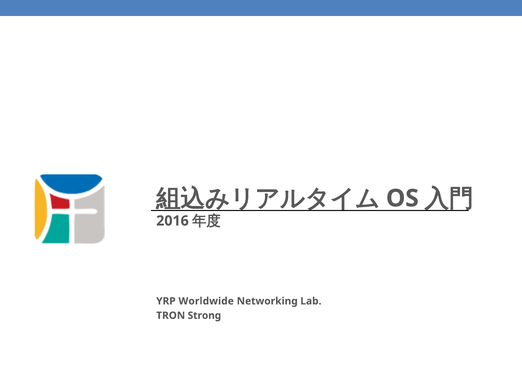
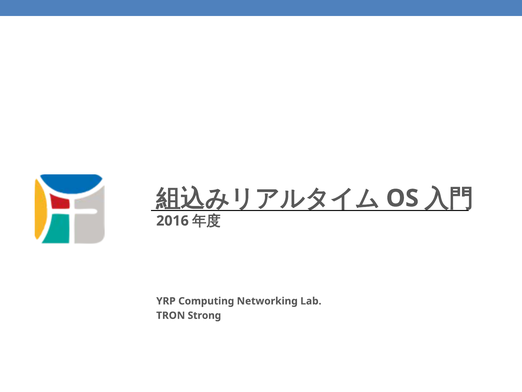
Worldwide: Worldwide -> Computing
